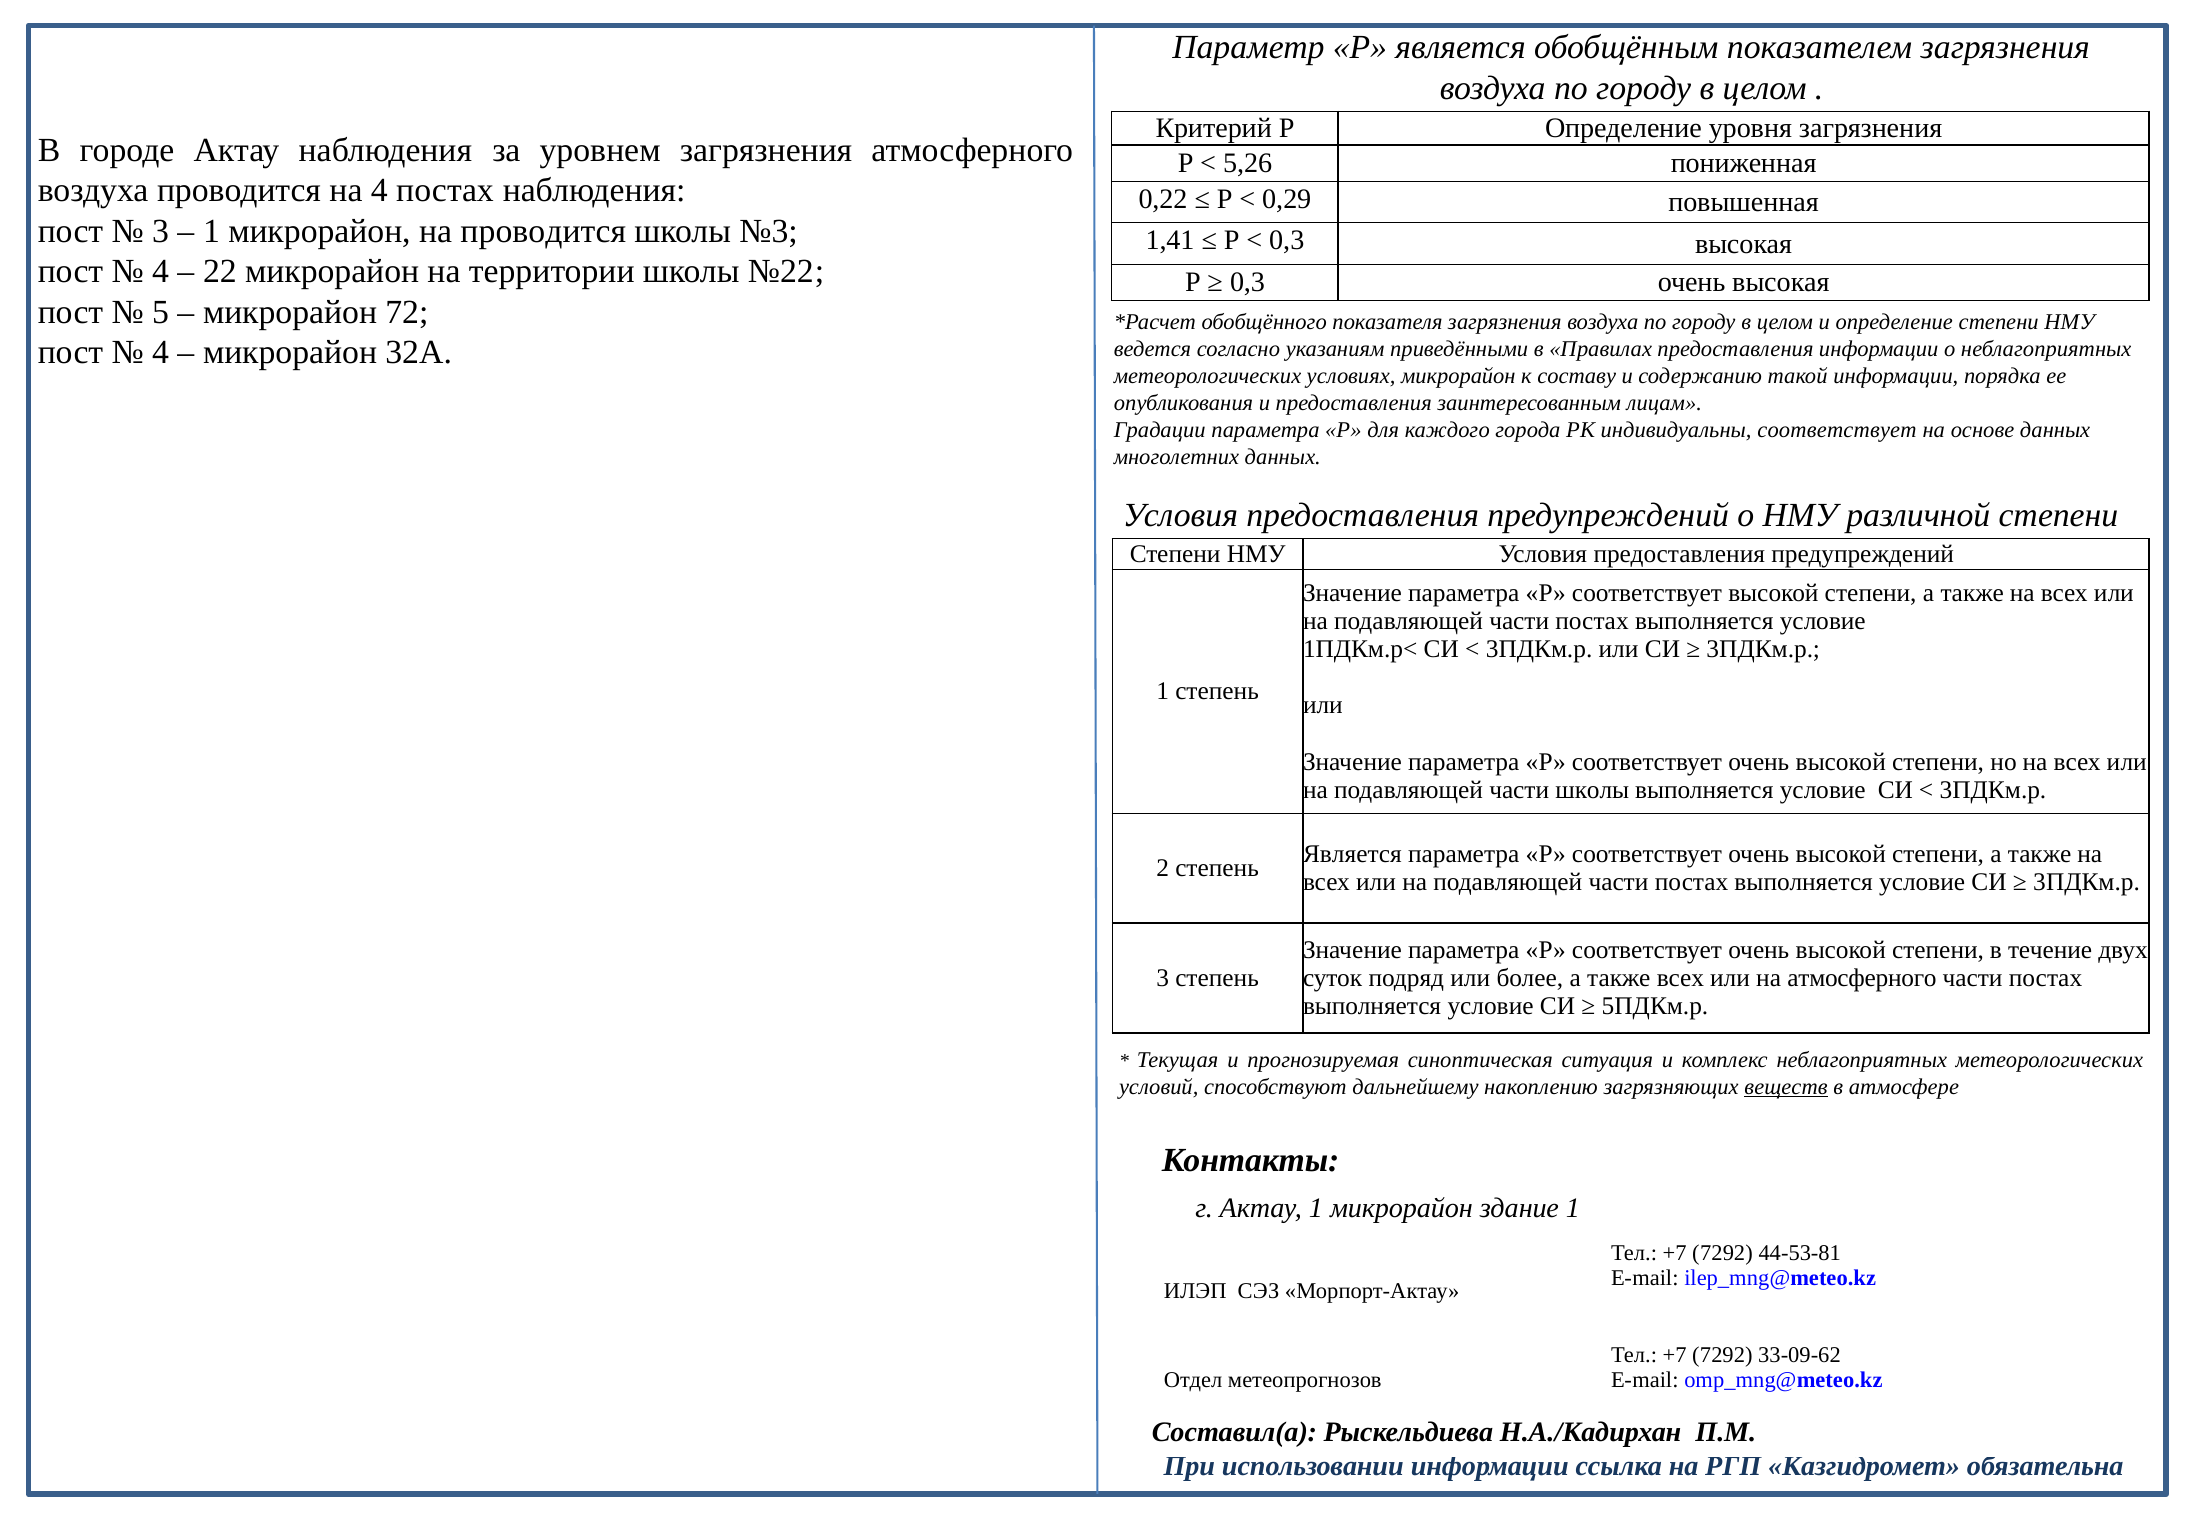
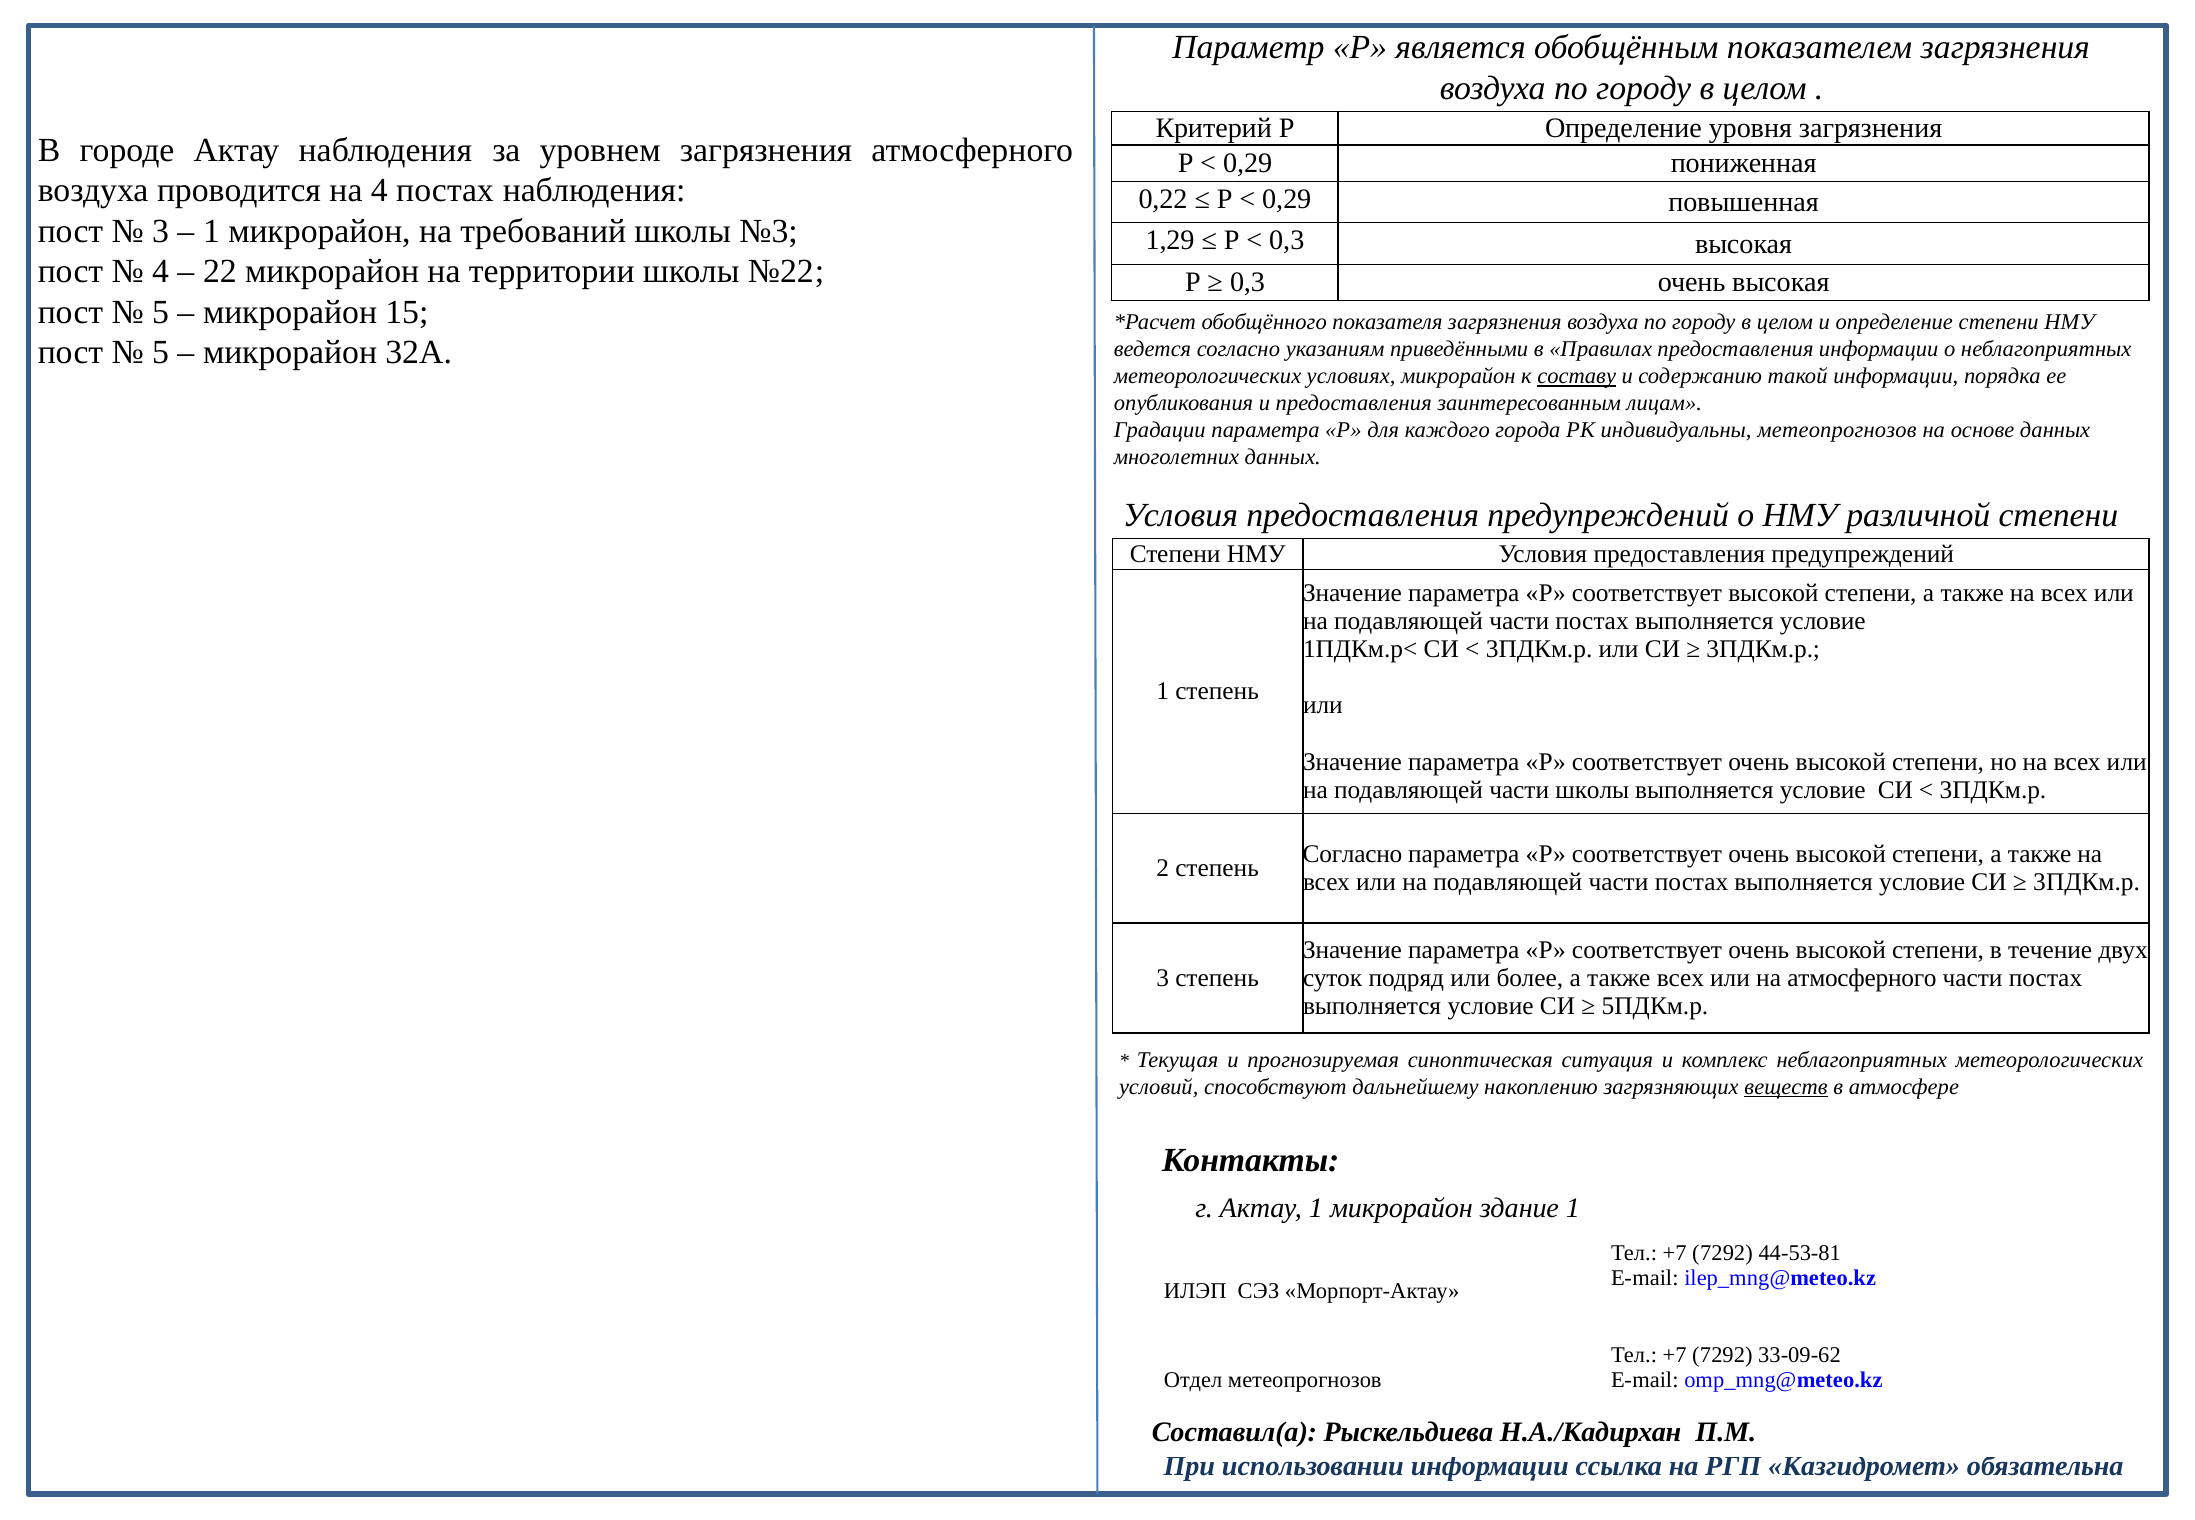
5,26 at (1248, 163): 5,26 -> 0,29
на проводится: проводится -> требований
1,41: 1,41 -> 1,29
72: 72 -> 15
4 at (161, 352): 4 -> 5
составу underline: none -> present
индивидуальны соответствует: соответствует -> метеопрогнозов
Является at (1352, 854): Является -> Согласно
